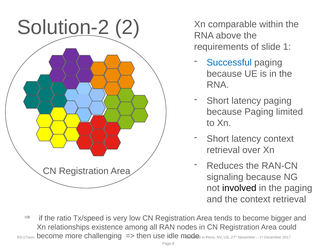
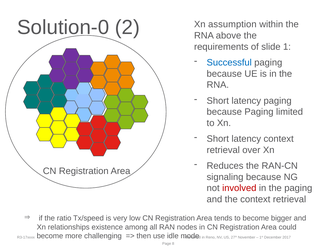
Solution-2: Solution-2 -> Solution-0
comparable: comparable -> assumption
involved colour: black -> red
